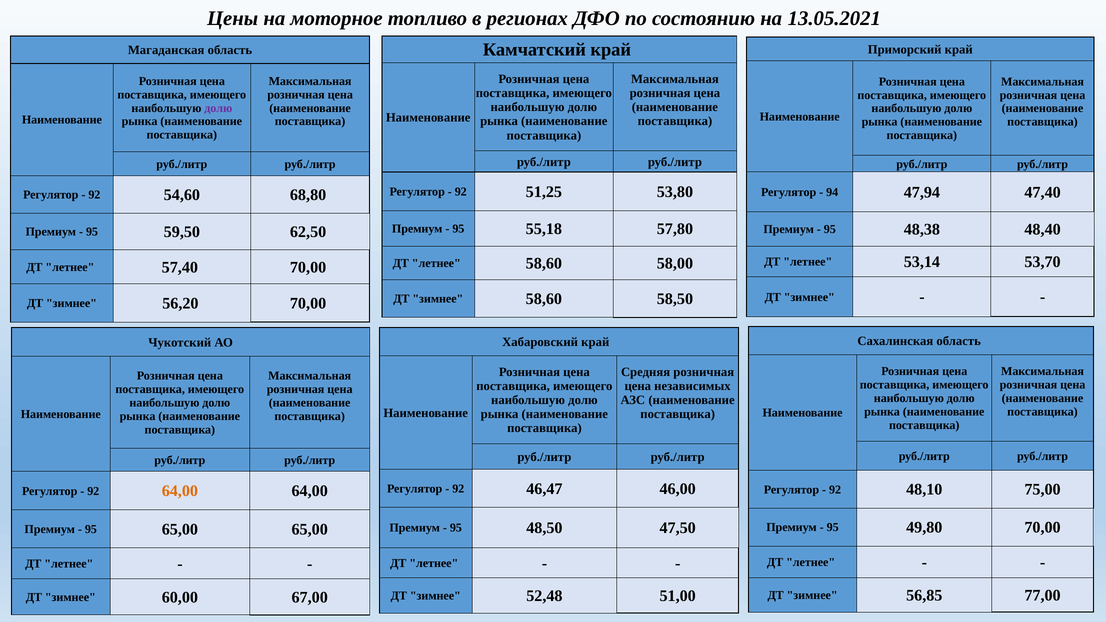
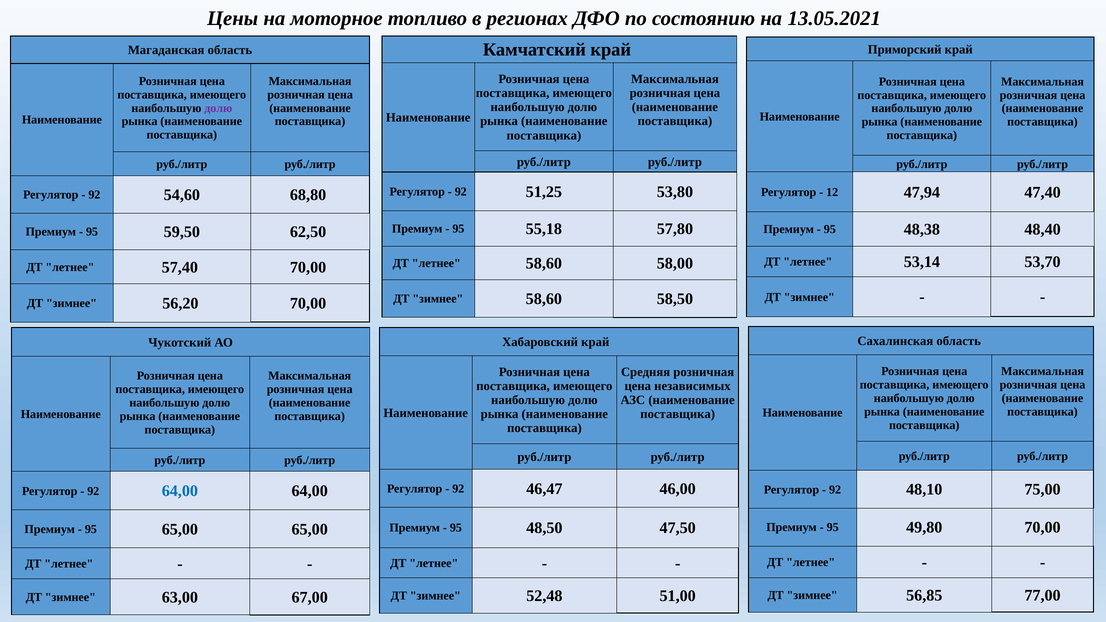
94: 94 -> 12
64,00 at (180, 491) colour: orange -> blue
60,00: 60,00 -> 63,00
